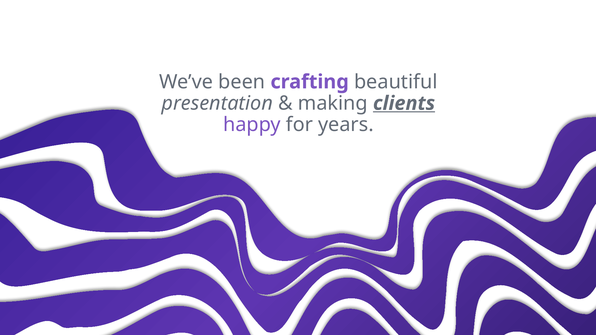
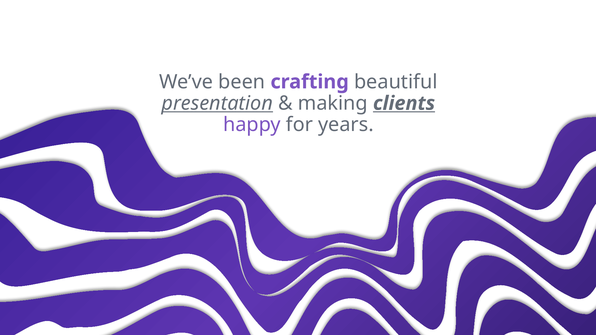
presentation underline: none -> present
